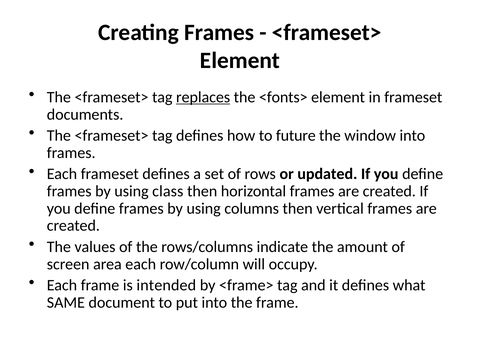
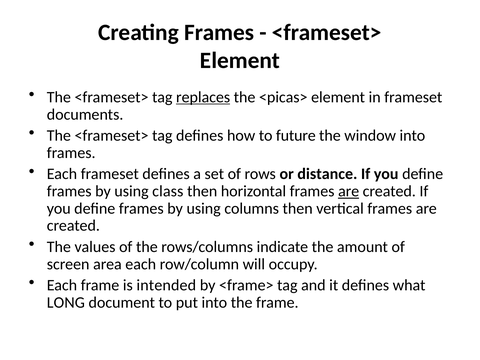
<fonts>: <fonts> -> <picas>
updated: updated -> distance
are at (349, 191) underline: none -> present
SAME: SAME -> LONG
